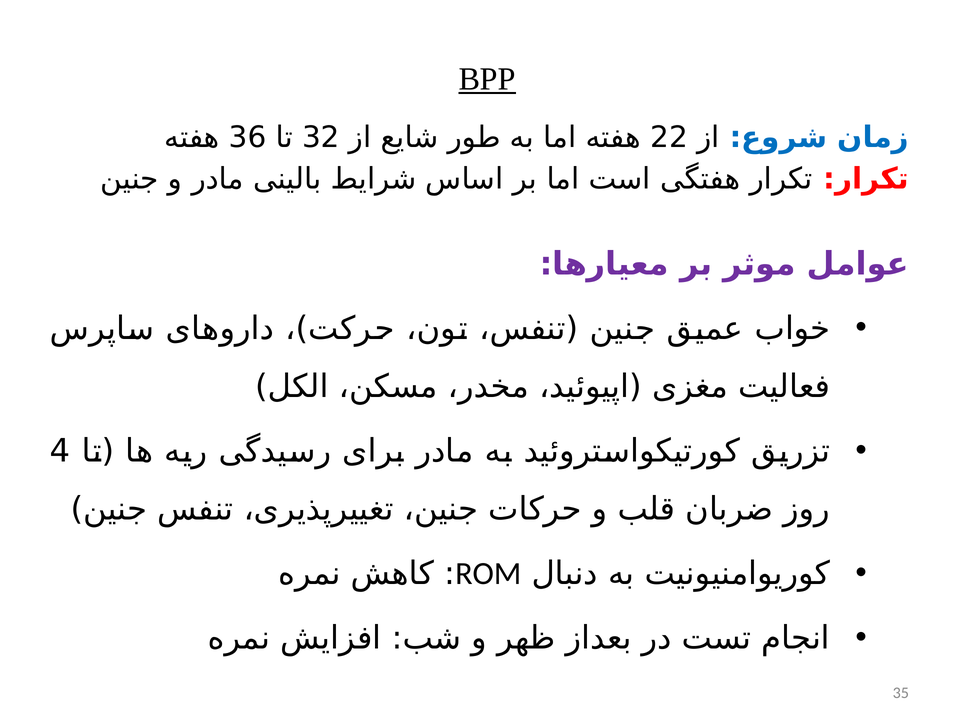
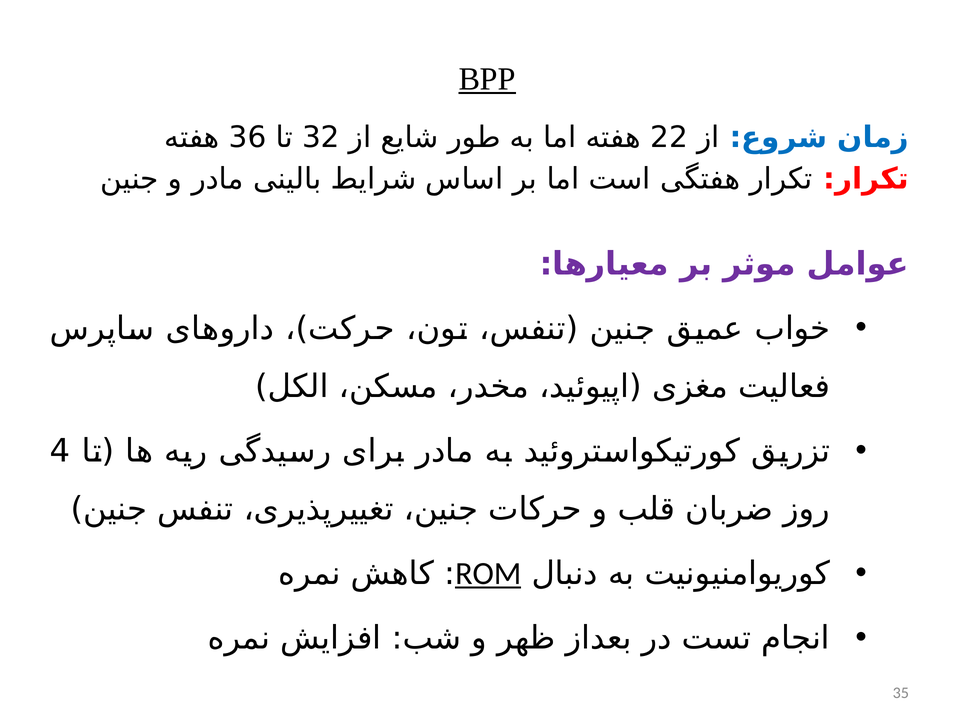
ROM underline: none -> present
